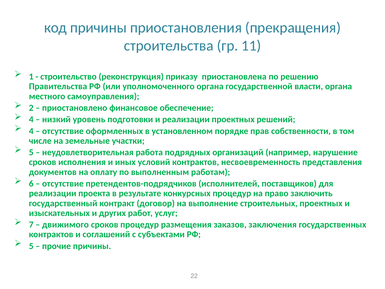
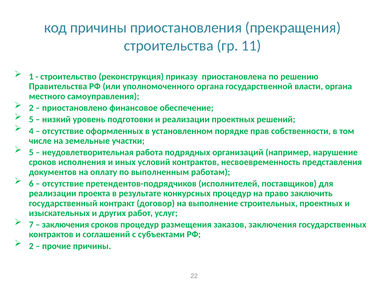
4 at (31, 119): 4 -> 5
движимого at (65, 224): движимого -> заключения
5 at (31, 246): 5 -> 2
